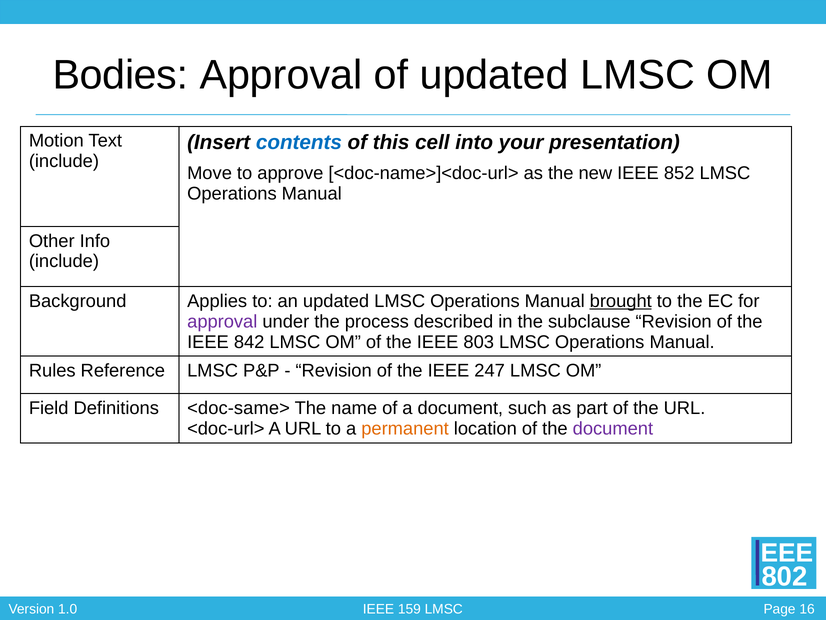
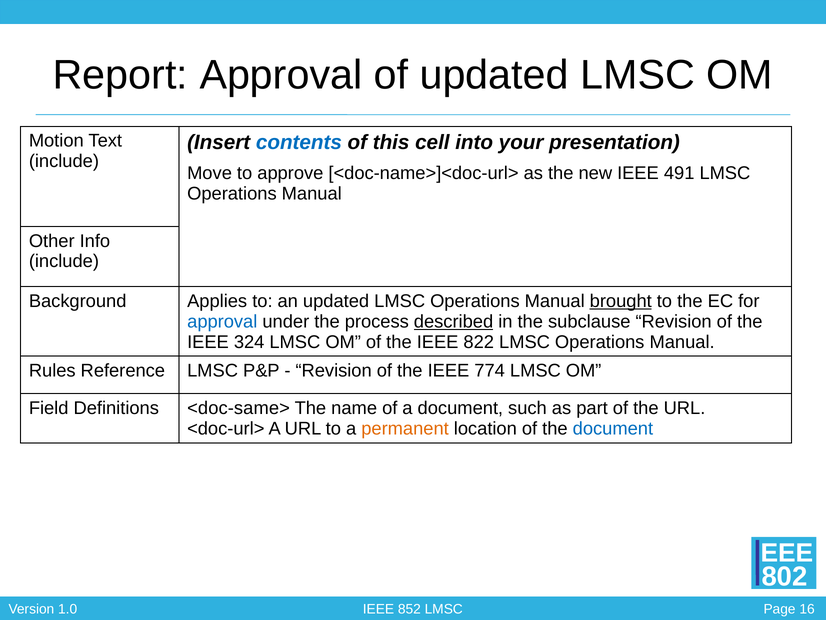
Bodies: Bodies -> Report
852: 852 -> 491
approval at (222, 321) colour: purple -> blue
described underline: none -> present
842: 842 -> 324
803: 803 -> 822
247: 247 -> 774
document at (613, 428) colour: purple -> blue
159: 159 -> 852
